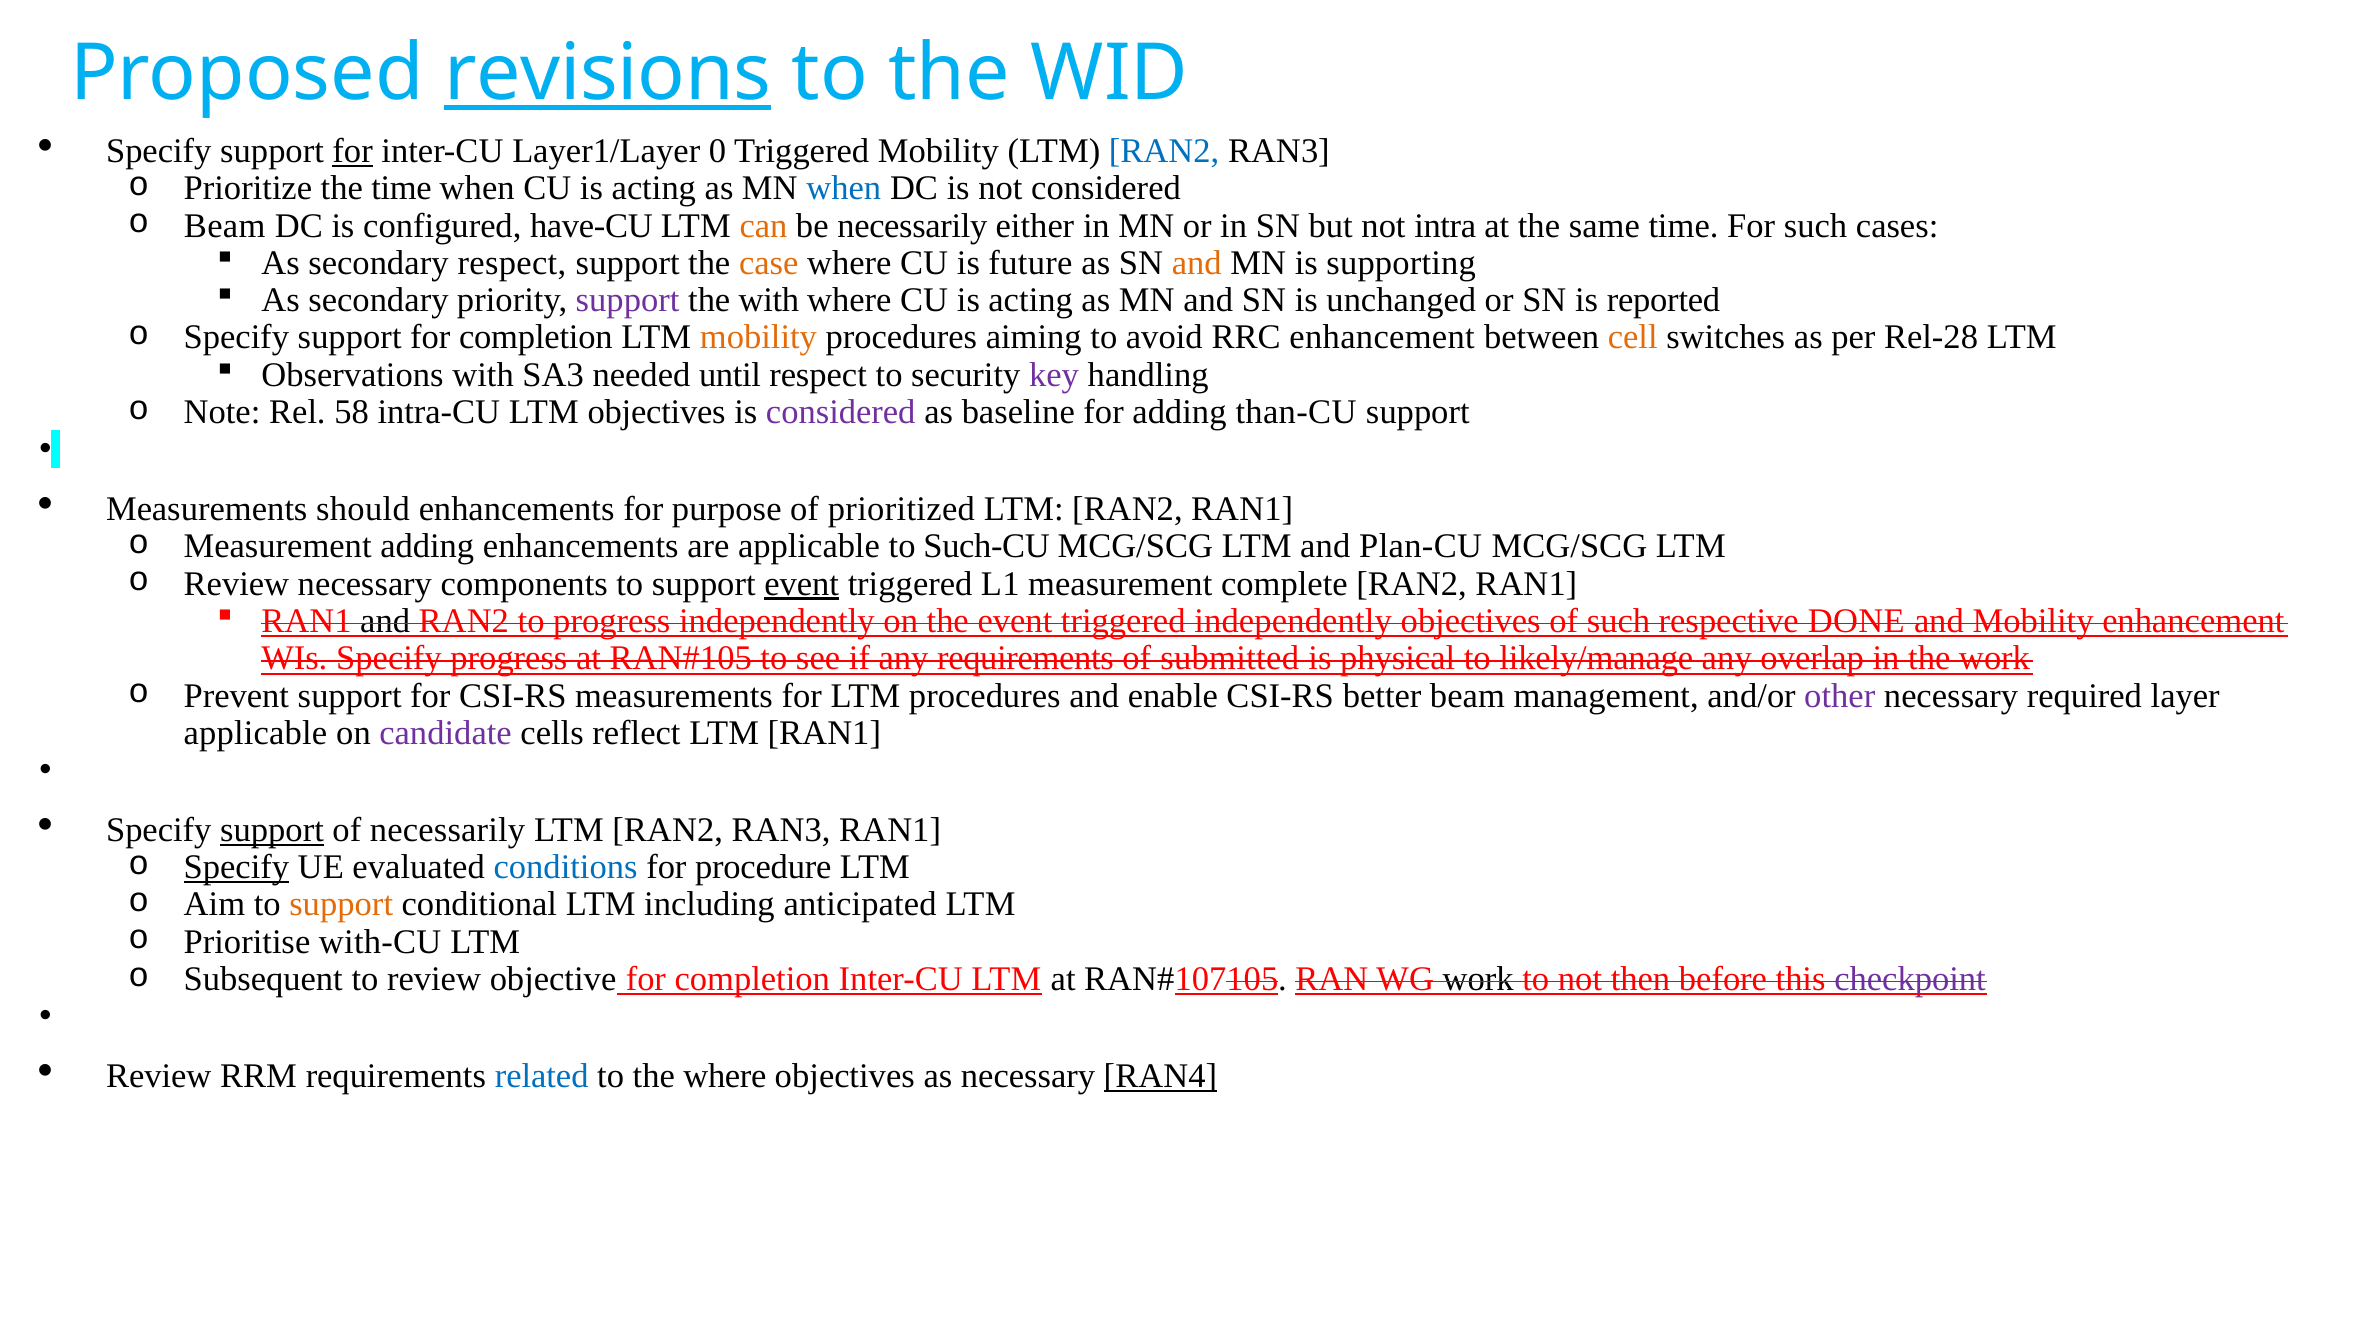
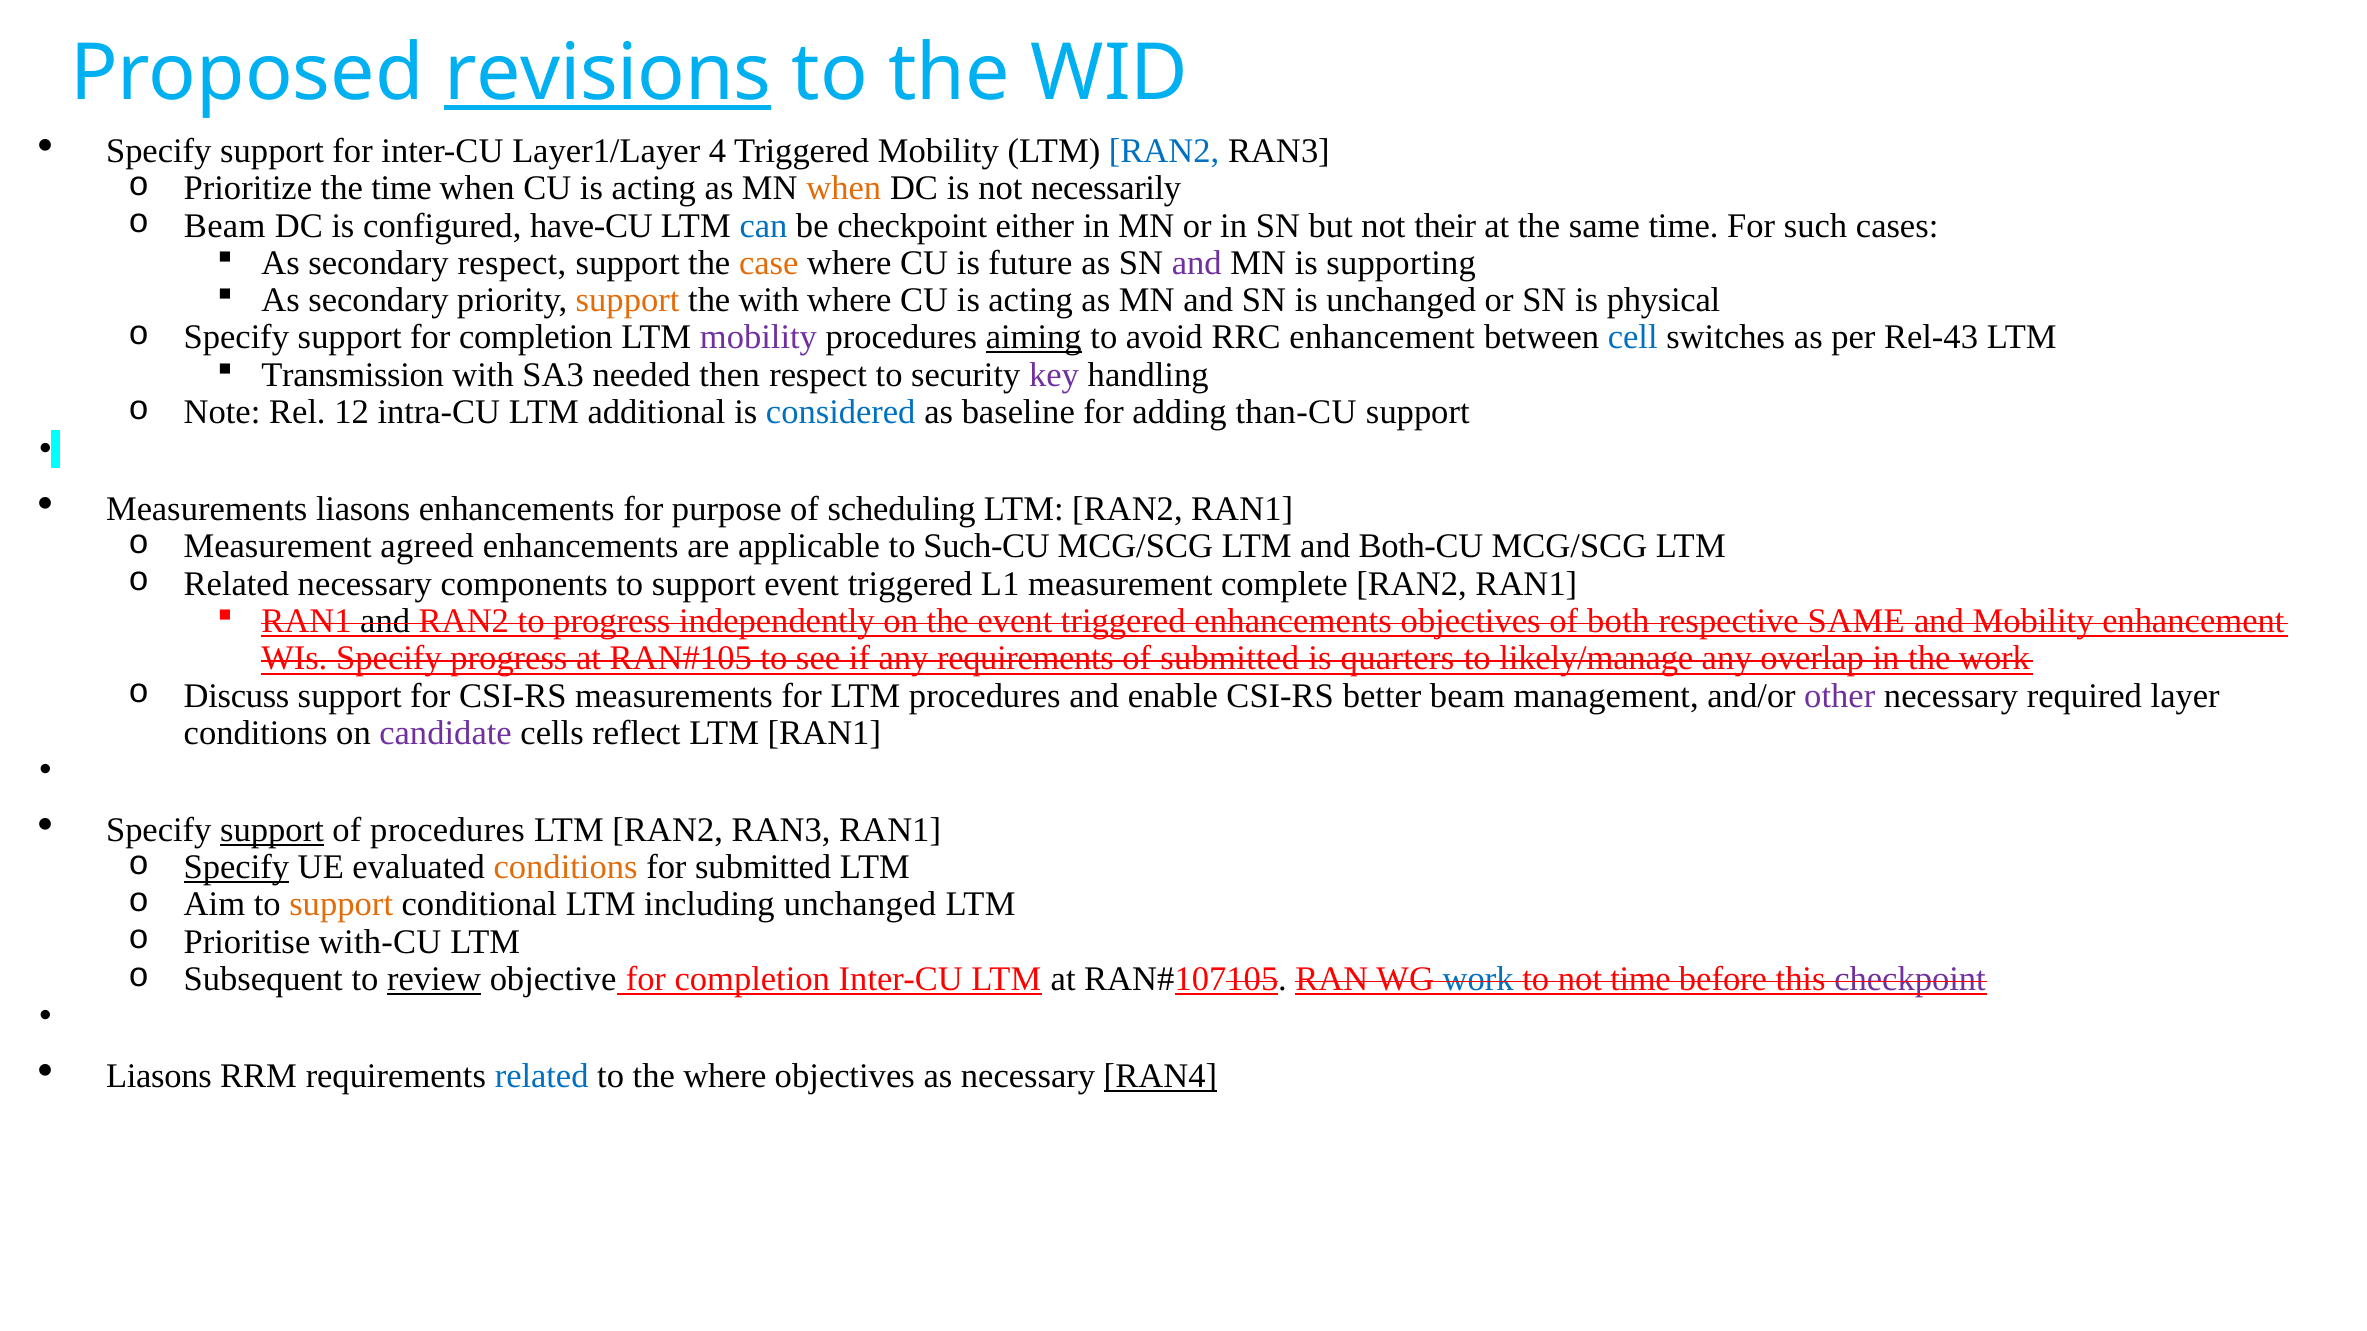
for at (353, 151) underline: present -> none
0: 0 -> 4
when at (844, 188) colour: blue -> orange
not considered: considered -> necessarily
can colour: orange -> blue
be necessarily: necessarily -> checkpoint
intra: intra -> their
and at (1197, 263) colour: orange -> purple
support at (628, 300) colour: purple -> orange
reported: reported -> physical
mobility at (758, 338) colour: orange -> purple
aiming underline: none -> present
cell colour: orange -> blue
Rel-28: Rel-28 -> Rel-43
Observations: Observations -> Transmission
until: until -> then
58: 58 -> 12
LTM objectives: objectives -> additional
considered at (841, 412) colour: purple -> blue
Measurements should: should -> liasons
prioritized: prioritized -> scheduling
Measurement adding: adding -> agreed
Plan-CU: Plan-CU -> Both-CU
Review at (236, 584): Review -> Related
event at (802, 584) underline: present -> none
triggered independently: independently -> enhancements
of such: such -> both
respective DONE: DONE -> SAME
physical: physical -> quarters
Prevent: Prevent -> Discuss
applicable at (255, 733): applicable -> conditions
of necessarily: necessarily -> procedures
conditions at (566, 867) colour: blue -> orange
for procedure: procedure -> submitted
including anticipated: anticipated -> unchanged
review at (434, 979) underline: none -> present
work at (1478, 979) colour: black -> blue
not then: then -> time
Review at (159, 1076): Review -> Liasons
